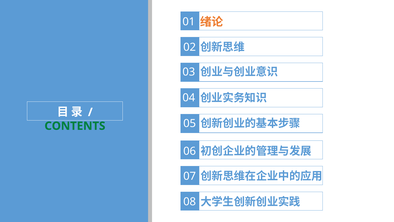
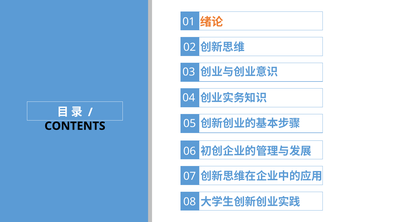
CONTENTS colour: green -> black
